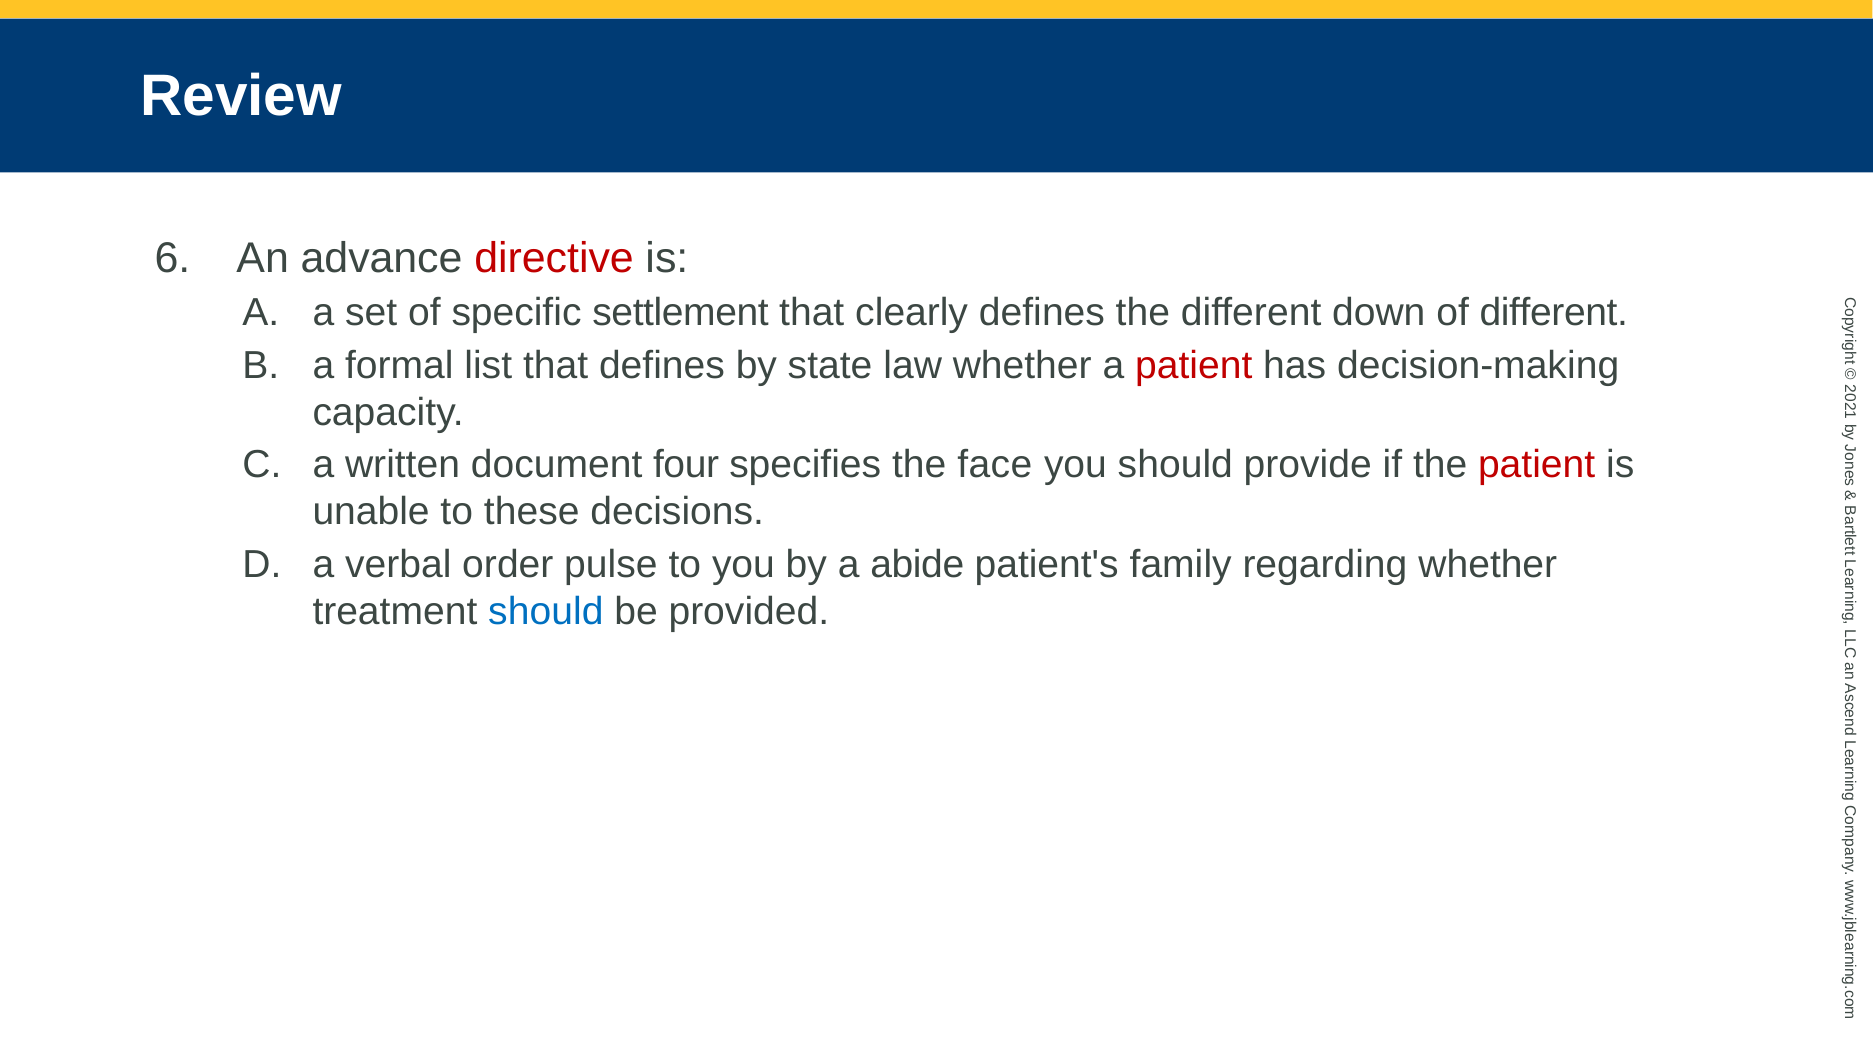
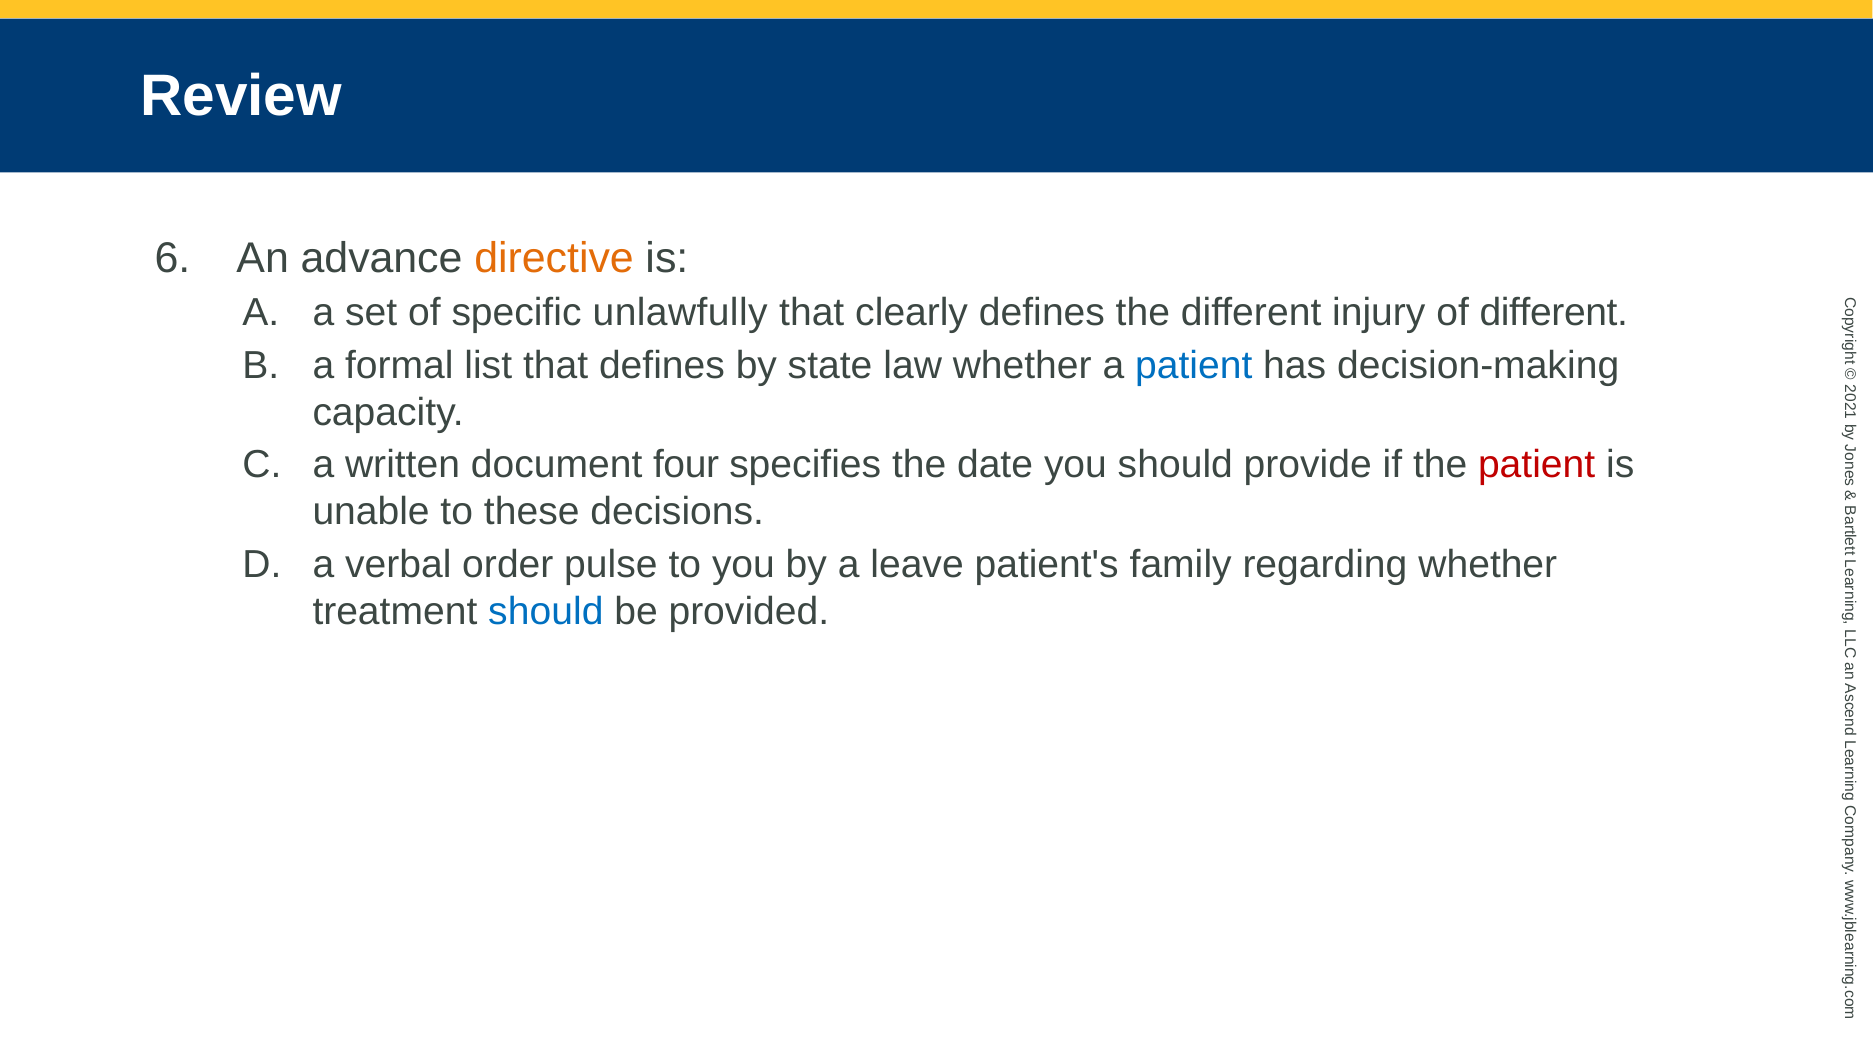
directive colour: red -> orange
settlement: settlement -> unlawfully
down: down -> injury
patient at (1194, 366) colour: red -> blue
face: face -> date
abide: abide -> leave
